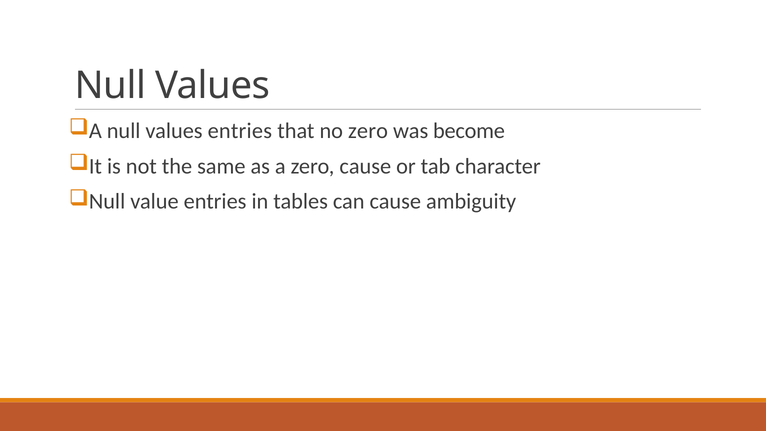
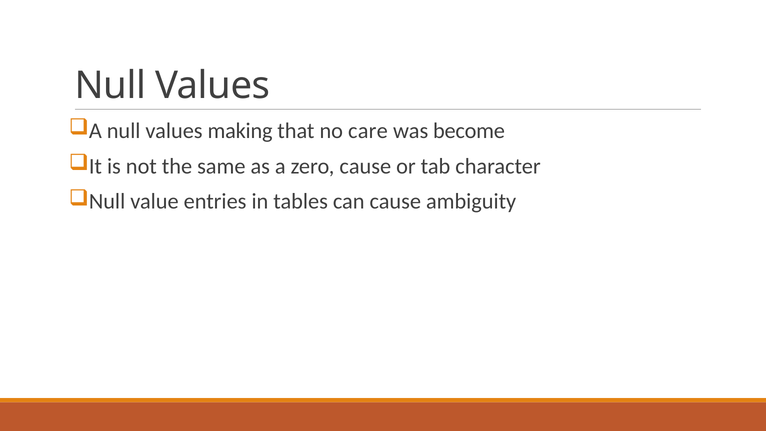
values entries: entries -> making
no zero: zero -> care
